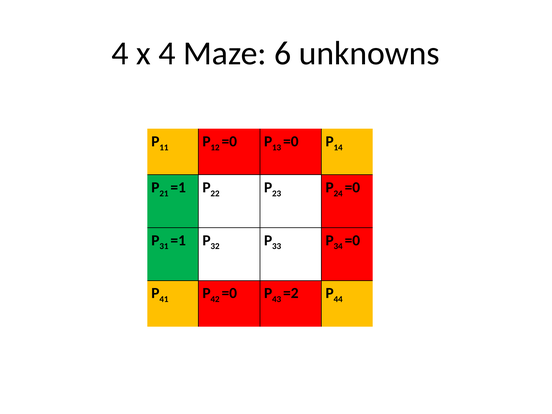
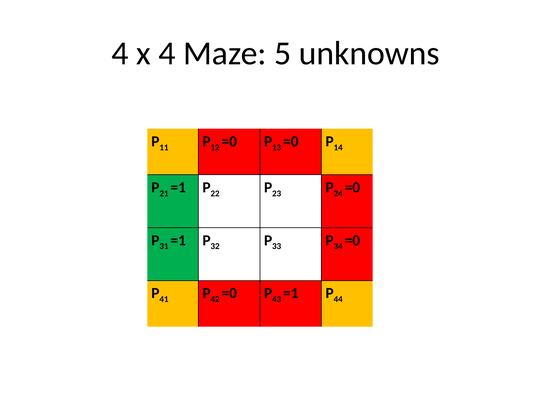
6: 6 -> 5
=2 at (291, 293): =2 -> =1
